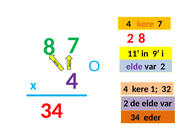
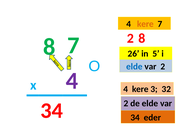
11: 11 -> 26
9: 9 -> 5
elde at (134, 67) colour: purple -> blue
1: 1 -> 3
